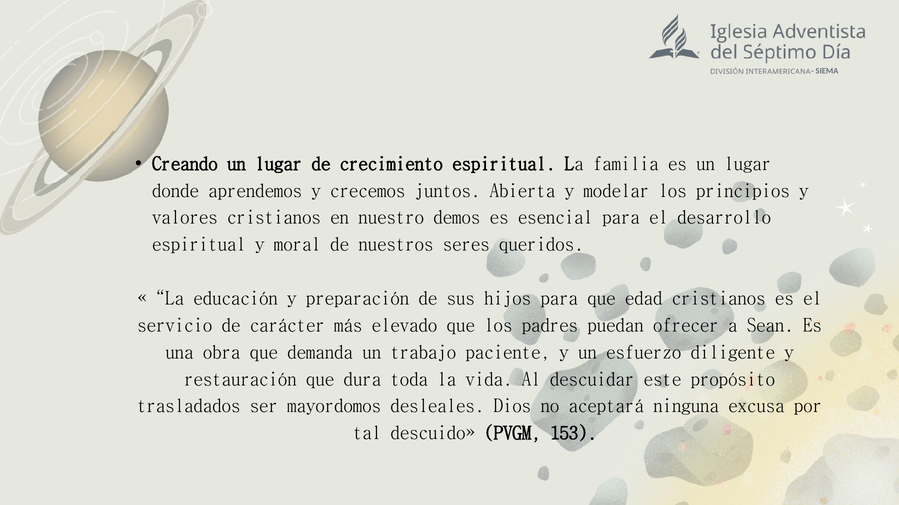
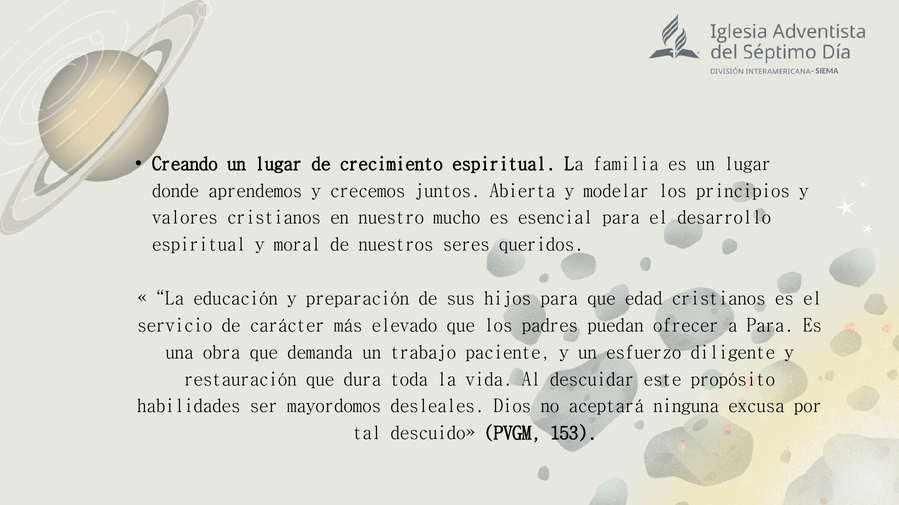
demos: demos -> mucho
a Sean: Sean -> Para
trasladados: trasladados -> habilidades
